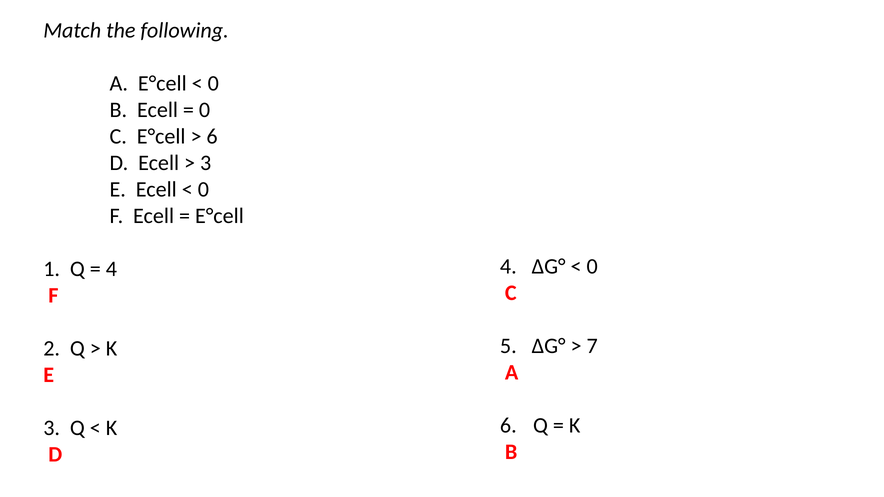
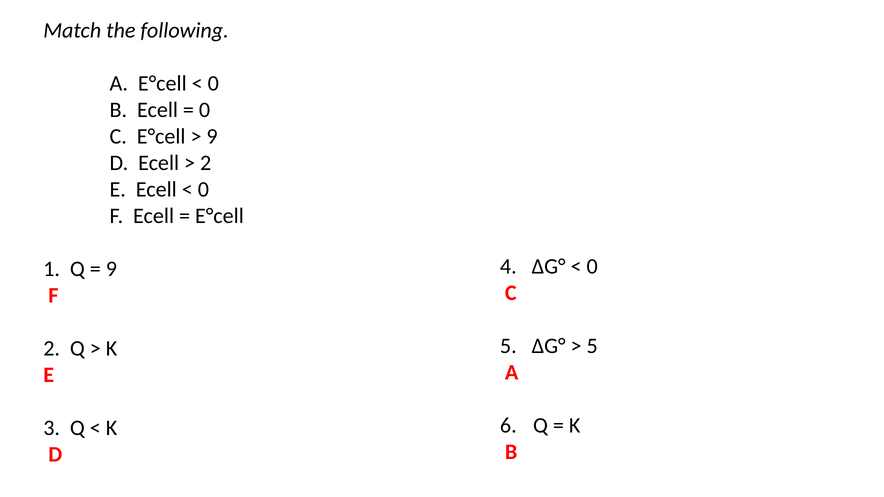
6 at (212, 137): 6 -> 9
3 at (206, 163): 3 -> 2
4 at (111, 269): 4 -> 9
7 at (592, 346): 7 -> 5
